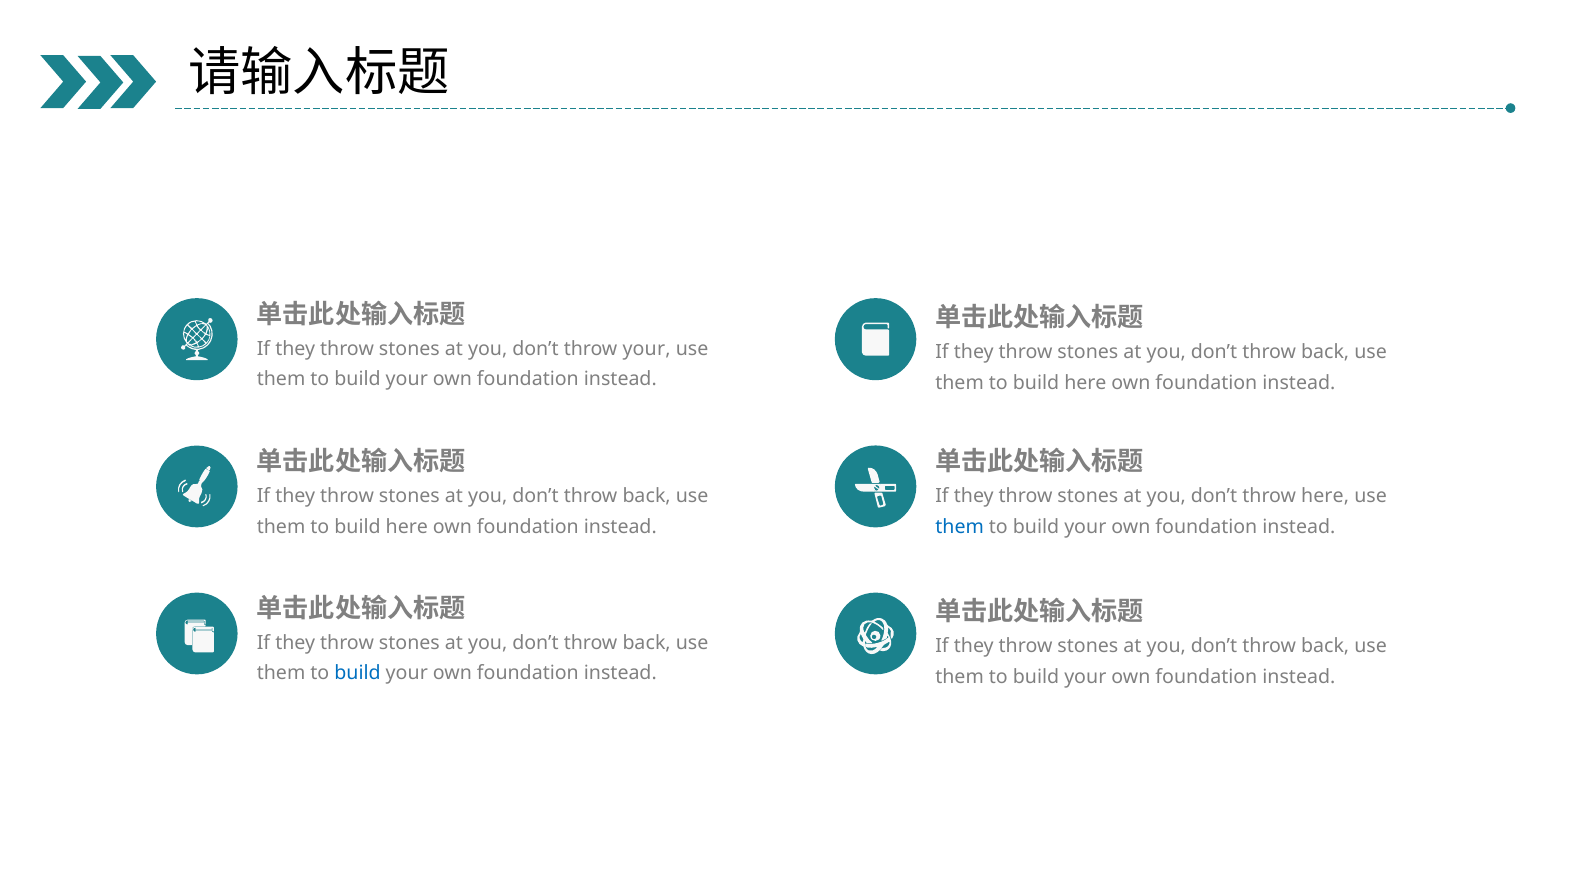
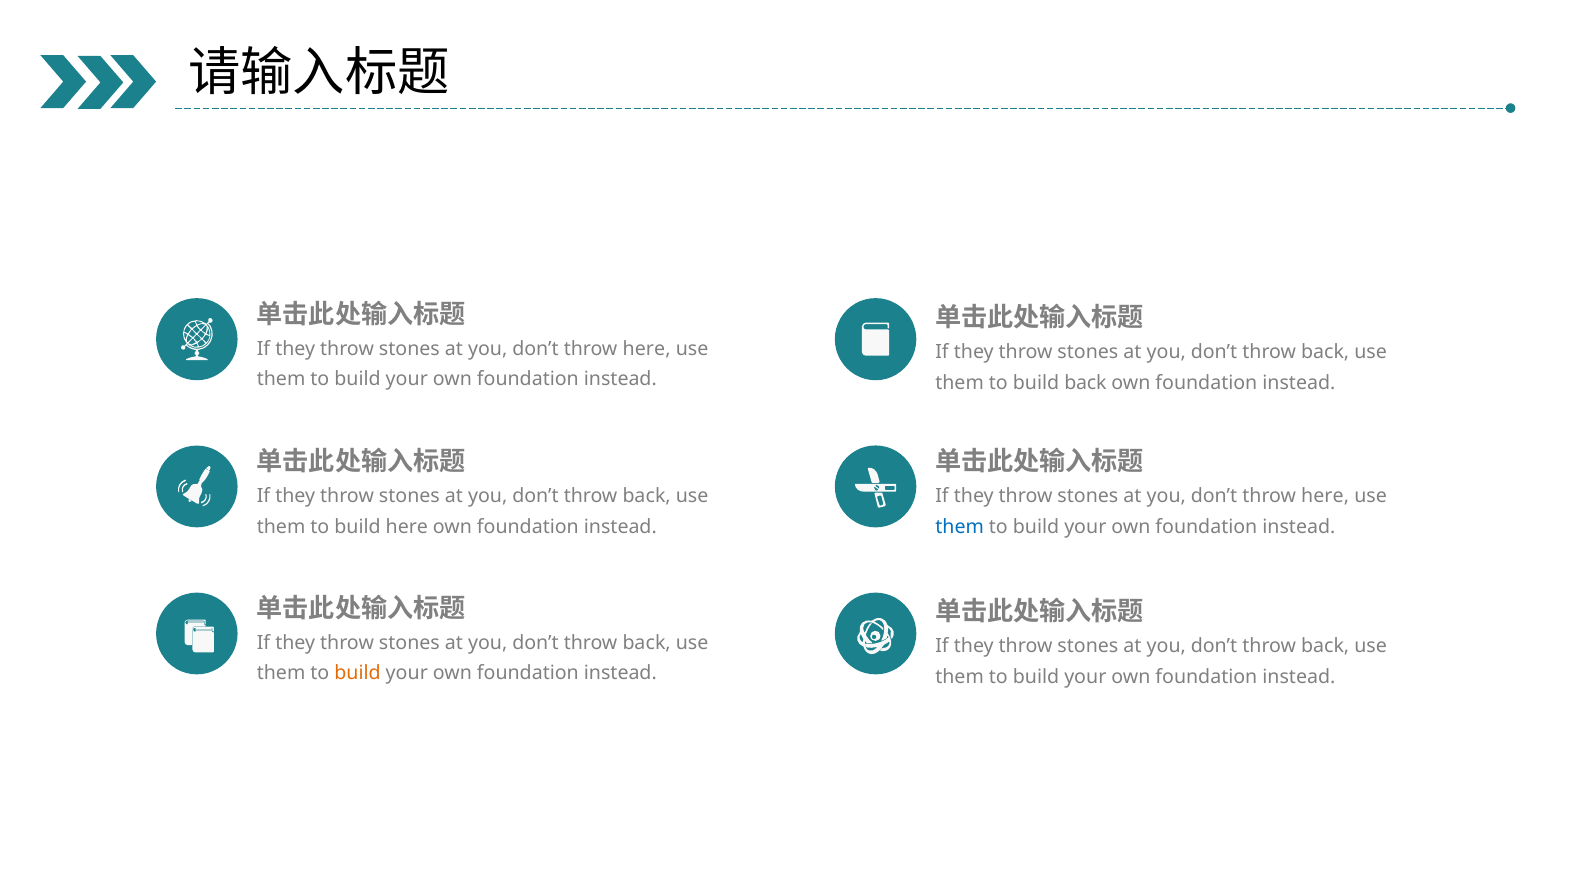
your at (647, 349): your -> here
here at (1085, 383): here -> back
build at (358, 673) colour: blue -> orange
